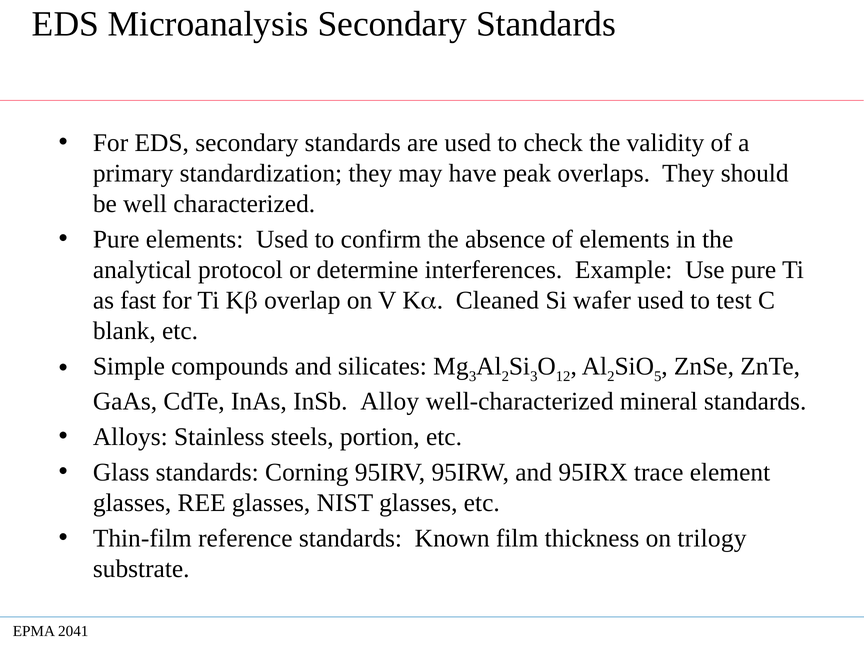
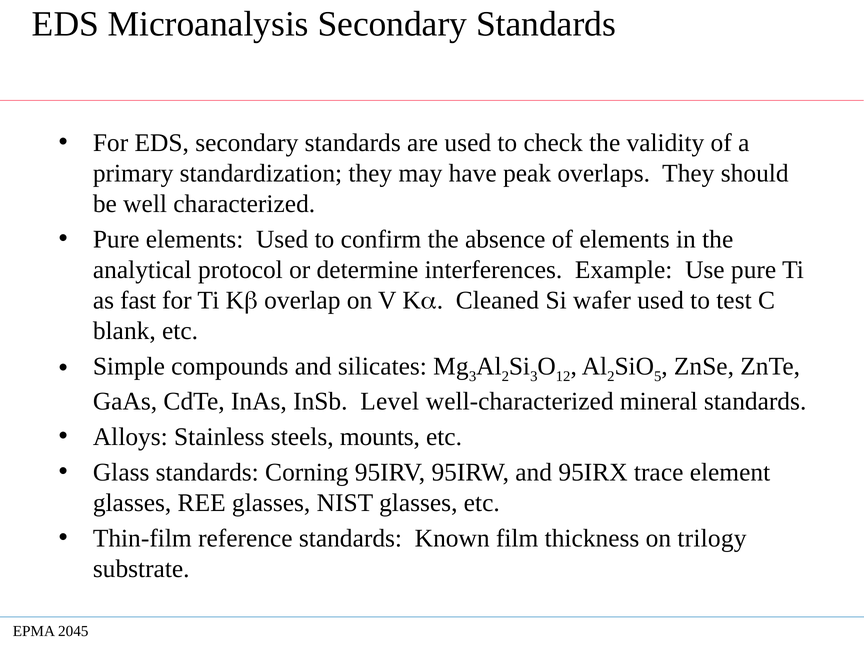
Alloy: Alloy -> Level
portion: portion -> mounts
2041: 2041 -> 2045
